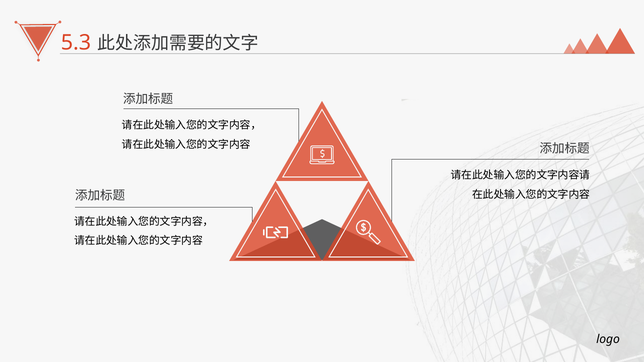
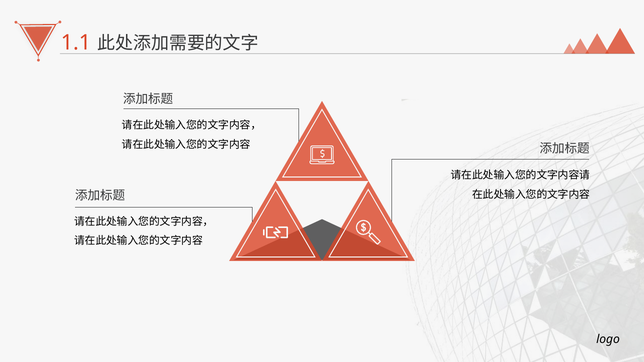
5.3: 5.3 -> 1.1
